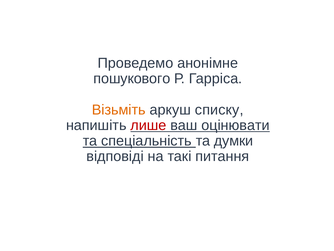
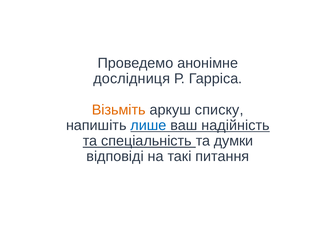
пошукового: пошукового -> дослідниця
лише colour: red -> blue
оцінювати: оцінювати -> надійність
